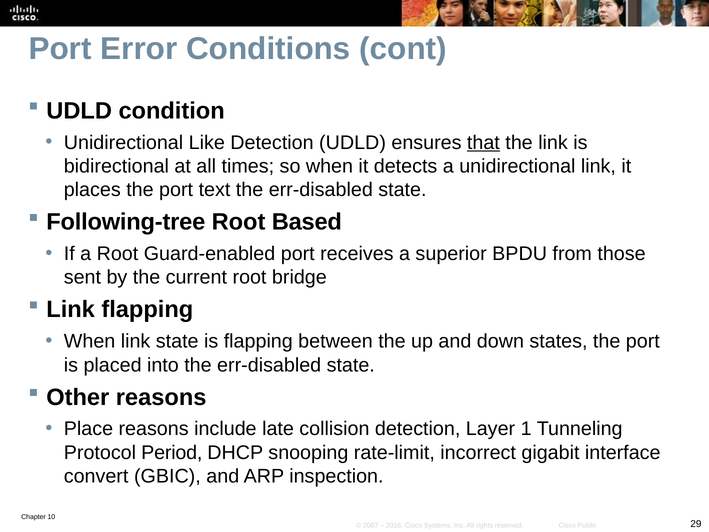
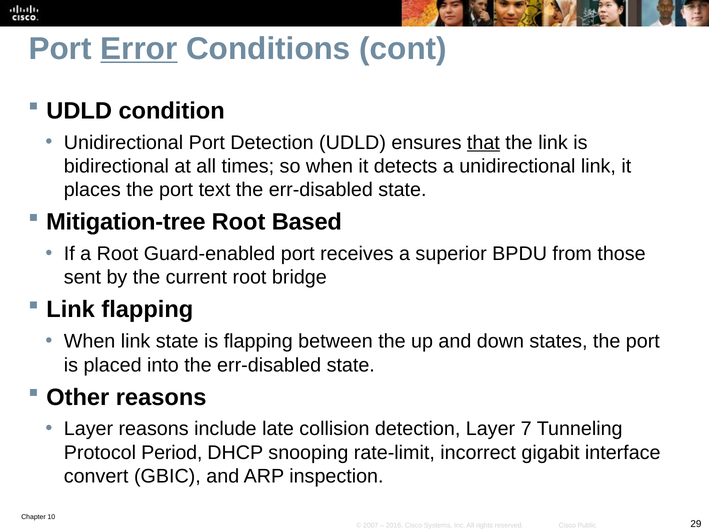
Error underline: none -> present
Unidirectional Like: Like -> Port
Following-tree: Following-tree -> Mitigation-tree
Place at (88, 429): Place -> Layer
1: 1 -> 7
